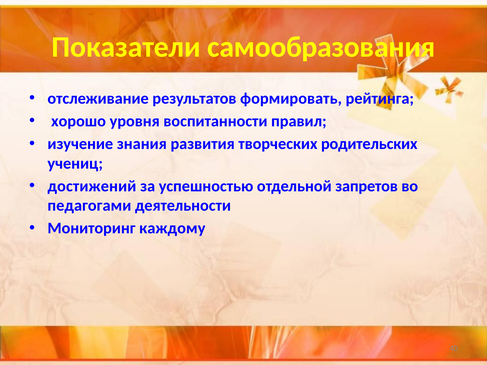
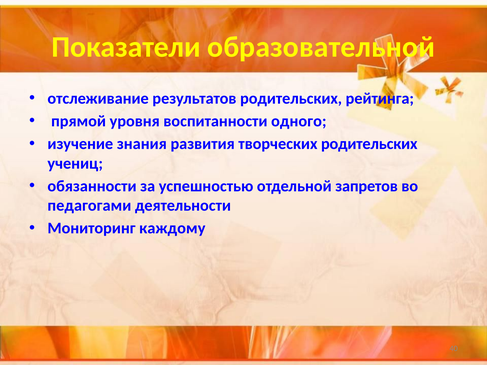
самообразования: самообразования -> образовательной
результатов формировать: формировать -> родительских
хорошо: хорошо -> прямой
правил: правил -> одного
достижений: достижений -> обязанности
